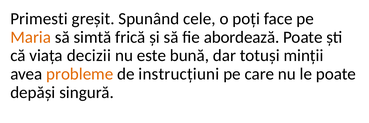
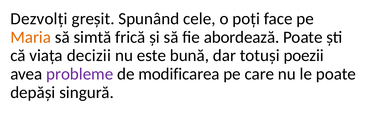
Primesti: Primesti -> Dezvolți
minții: minții -> poezii
probleme colour: orange -> purple
instrucțiuni: instrucțiuni -> modificarea
